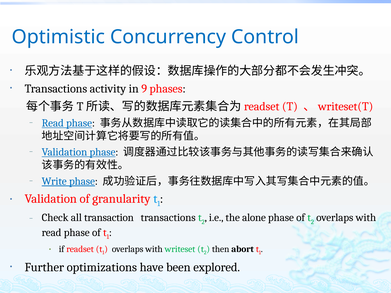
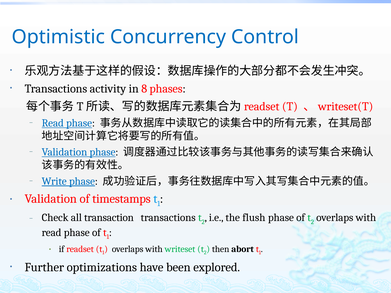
9: 9 -> 8
granularity: granularity -> timestamps
alone: alone -> flush
